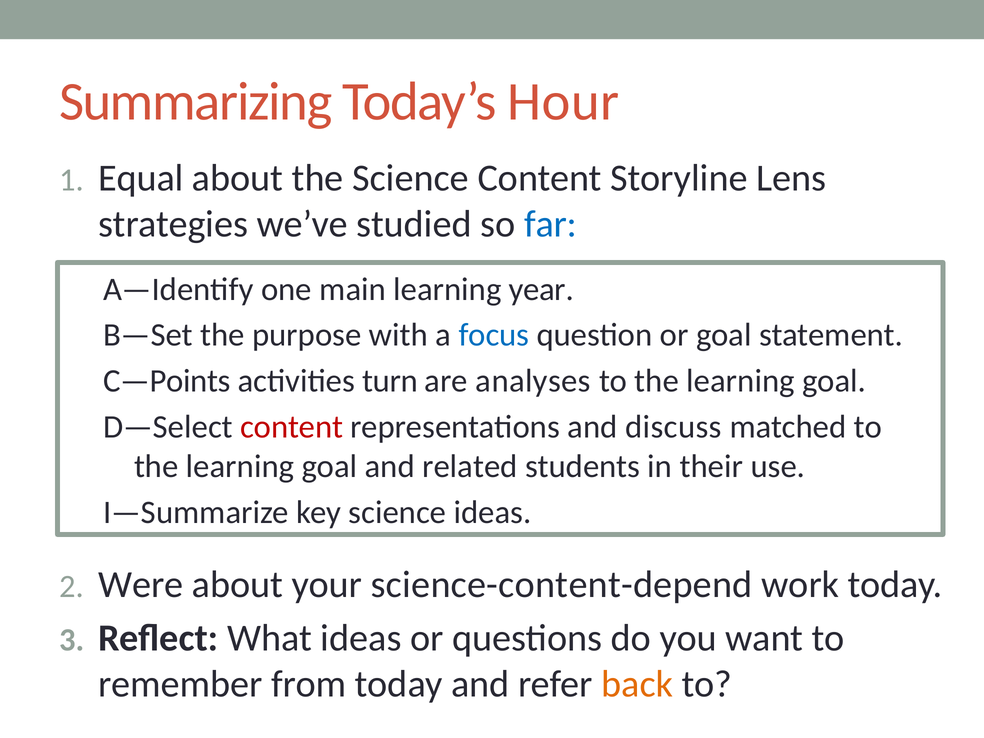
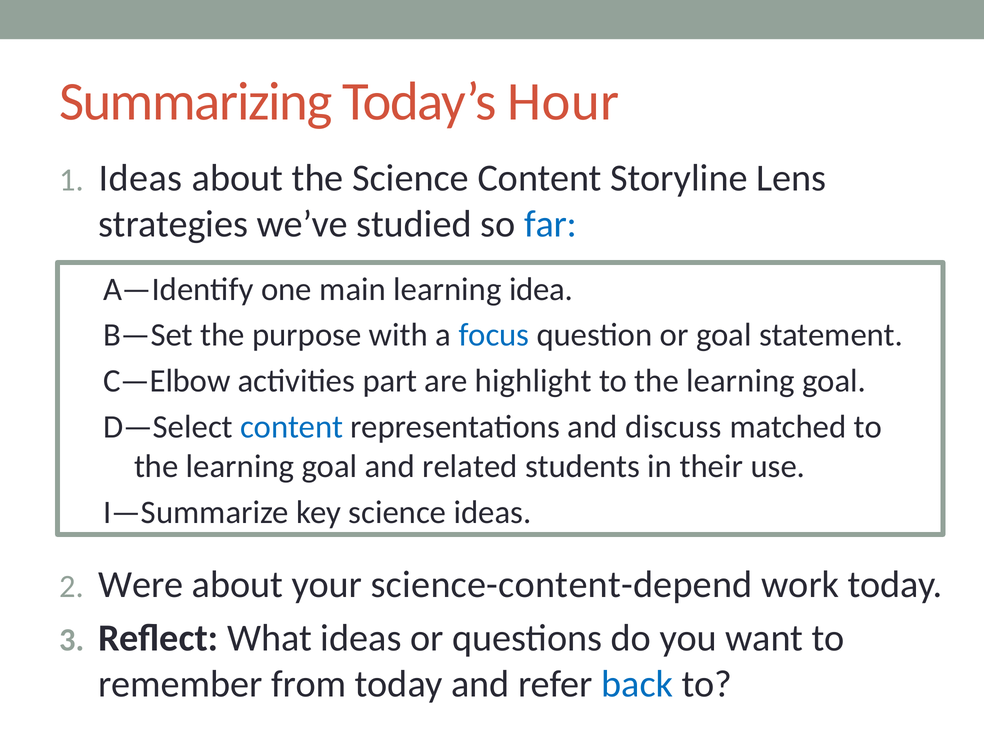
Equal at (141, 178): Equal -> Ideas
year: year -> idea
C—Points: C—Points -> C—Elbow
turn: turn -> part
analyses: analyses -> highlight
content at (292, 427) colour: red -> blue
back colour: orange -> blue
